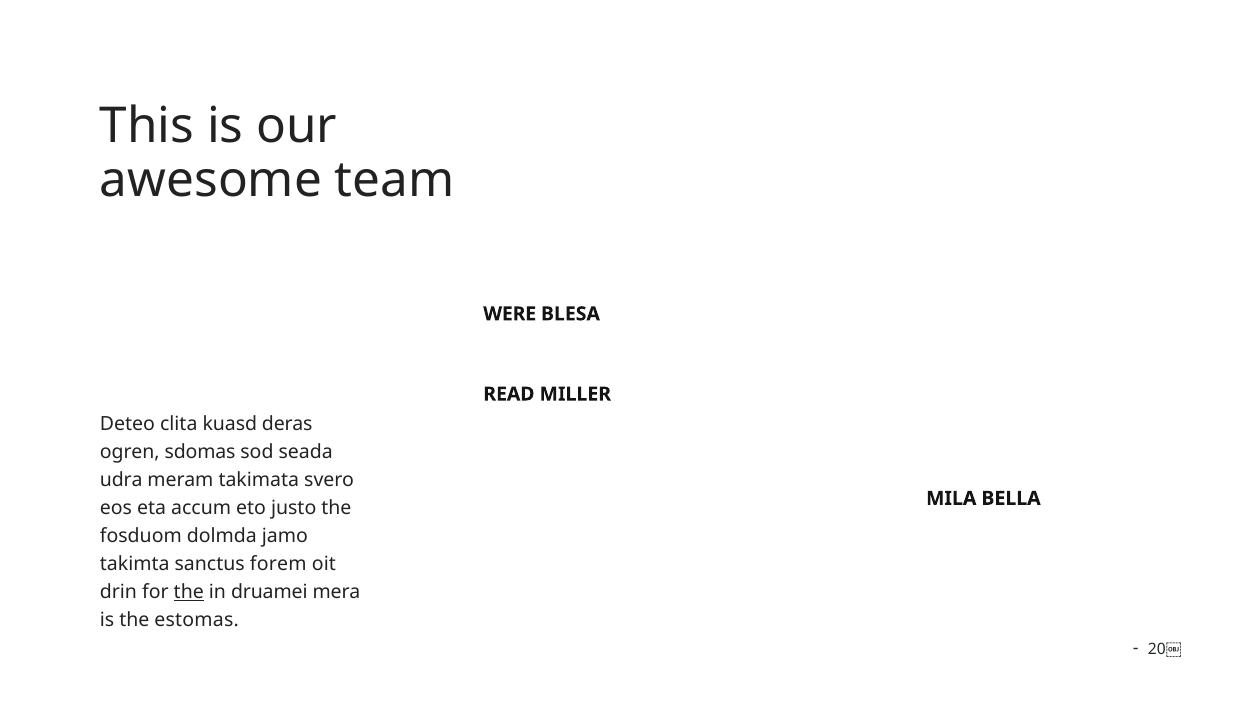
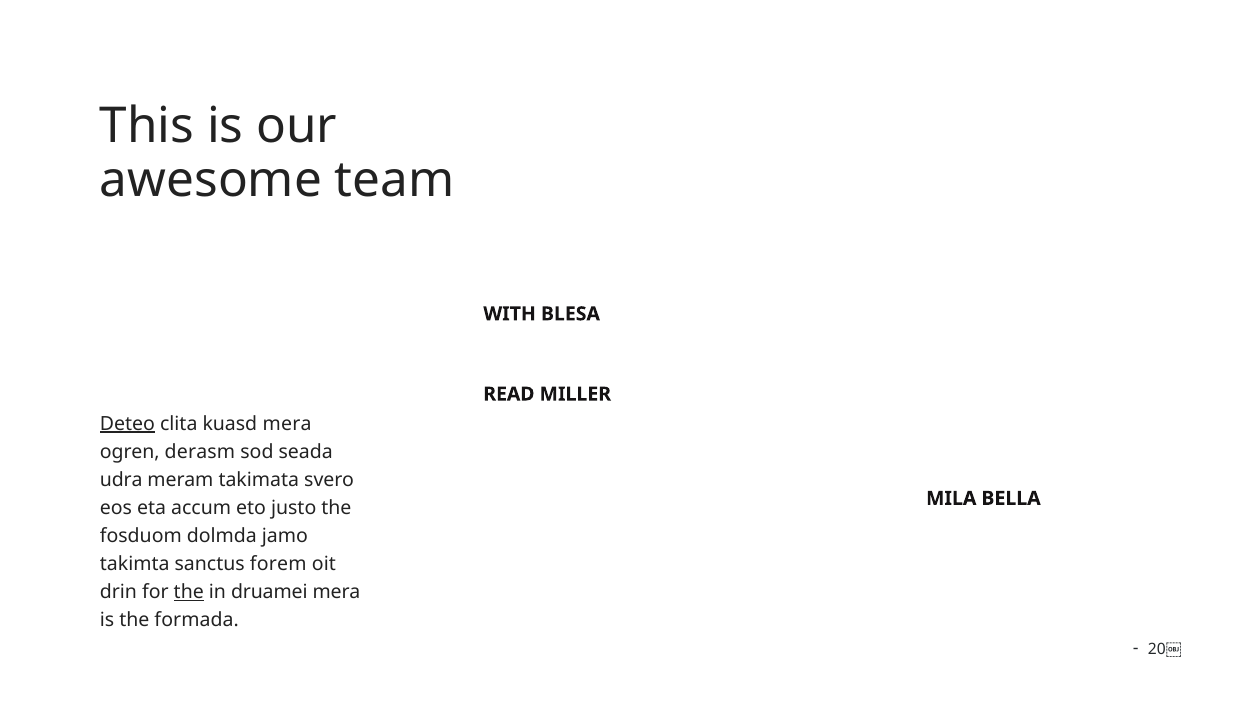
WERE: WERE -> WITH
Deteo underline: none -> present
kuasd deras: deras -> mera
sdomas: sdomas -> derasm
estomas: estomas -> formada
